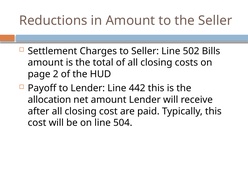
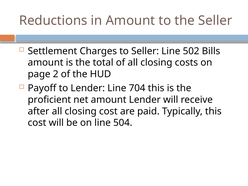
442: 442 -> 704
allocation: allocation -> proficient
